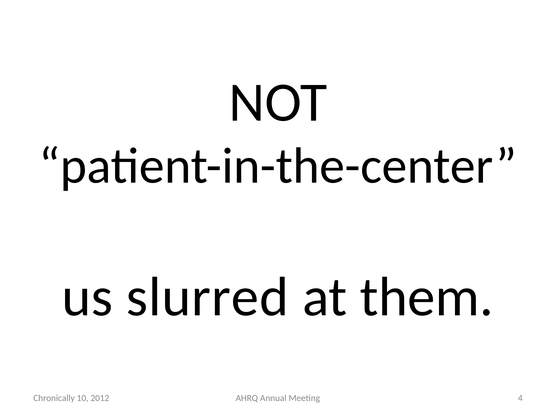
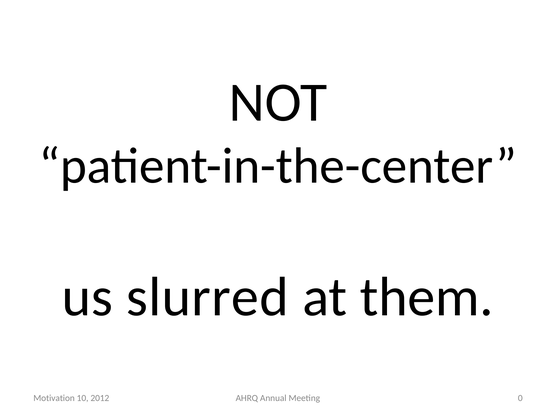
Chronically: Chronically -> Motivation
4: 4 -> 0
